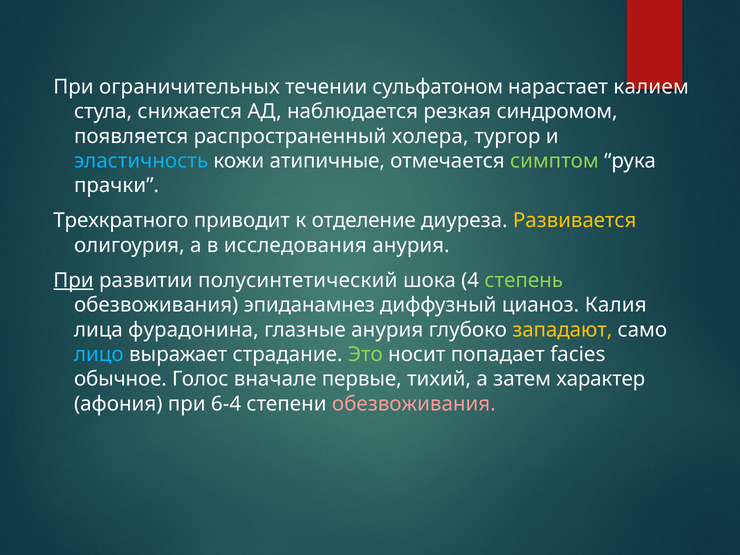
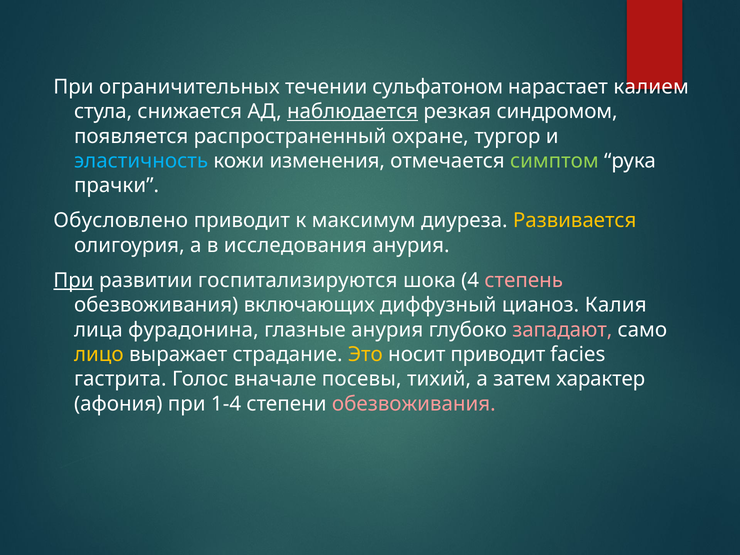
наблюдается underline: none -> present
холера: холера -> охране
атипичные: атипичные -> изменения
Трехкратного: Трехкратного -> Обусловлено
отделение: отделение -> максимум
полусинтетический: полусинтетический -> госпитализируются
степень colour: light green -> pink
эпиданамнез: эпиданамнез -> включающих
западают colour: yellow -> pink
лицо colour: light blue -> yellow
Это colour: light green -> yellow
носит попадает: попадает -> приводит
обычное: обычное -> гастрита
первые: первые -> посевы
6-4: 6-4 -> 1-4
